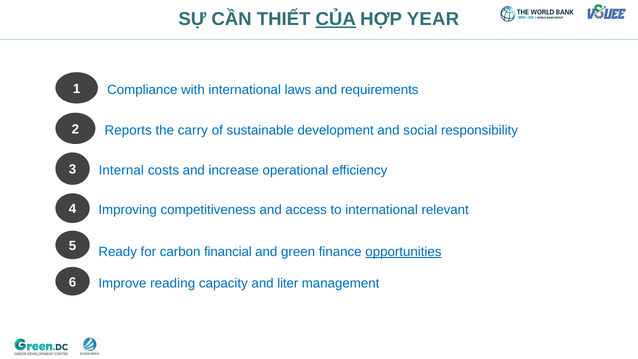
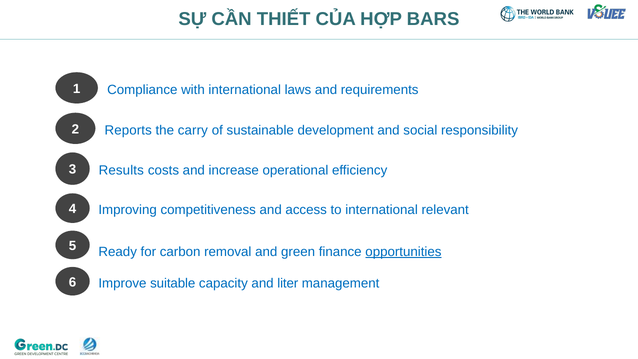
CỦA underline: present -> none
YEAR: YEAR -> BARS
Internal: Internal -> Results
financial: financial -> removal
reading: reading -> suitable
